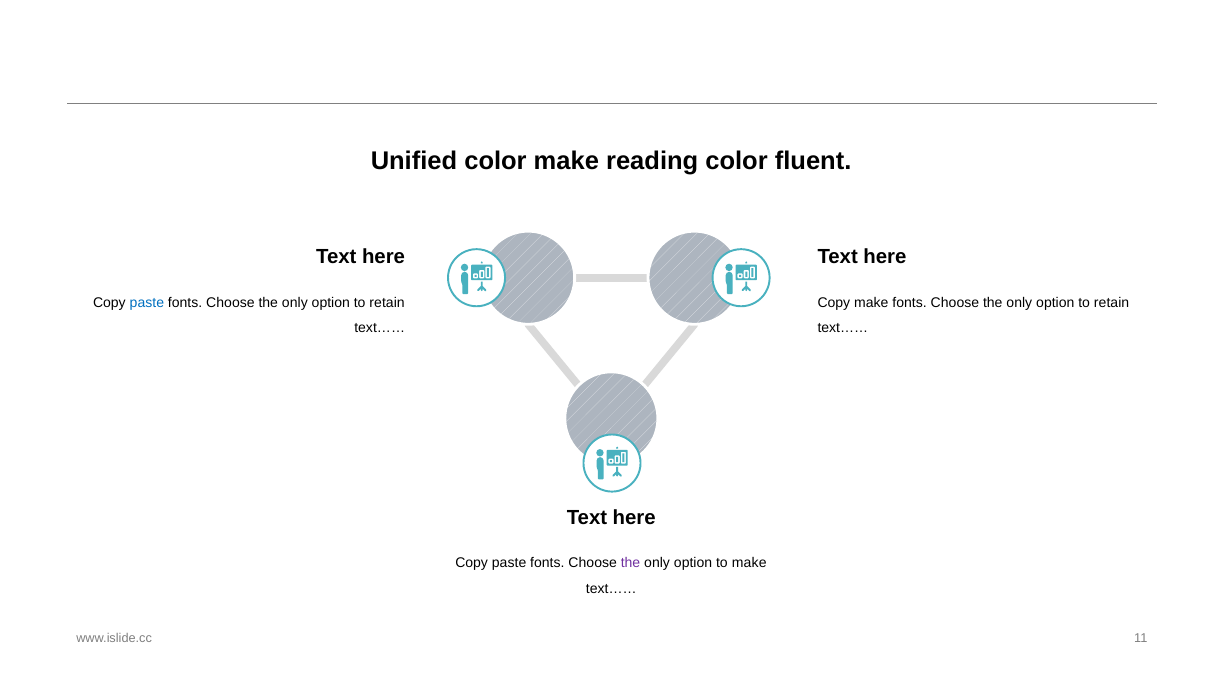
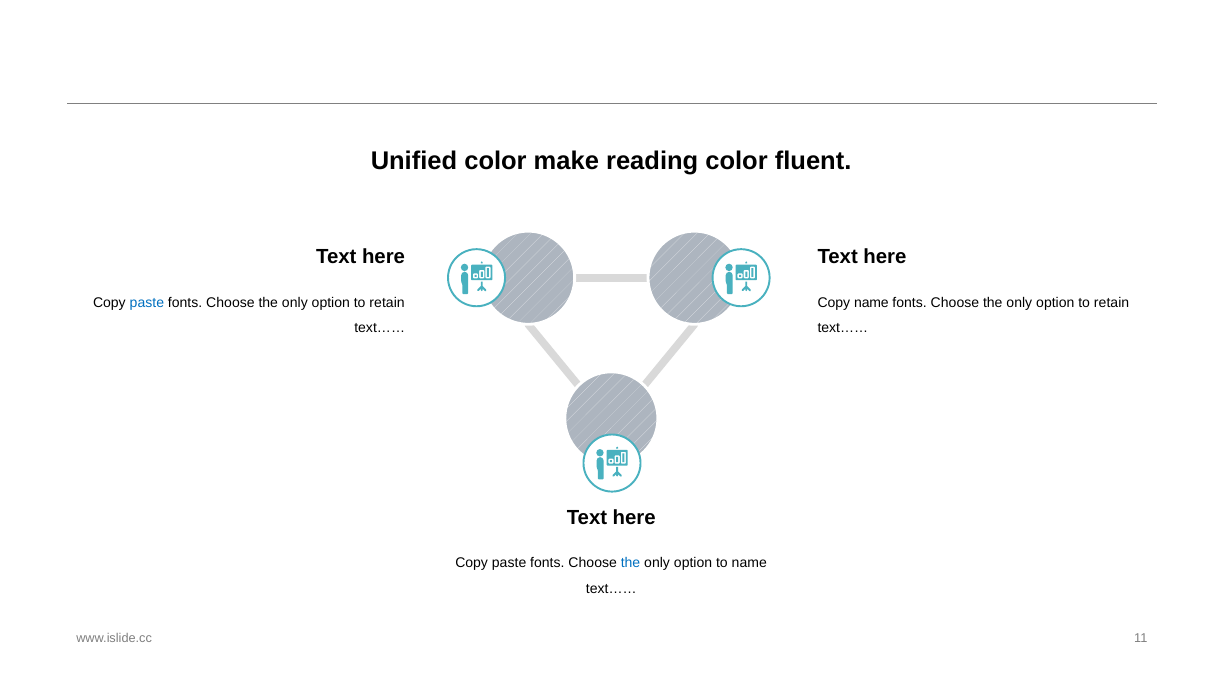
Copy make: make -> name
the at (631, 563) colour: purple -> blue
to make: make -> name
